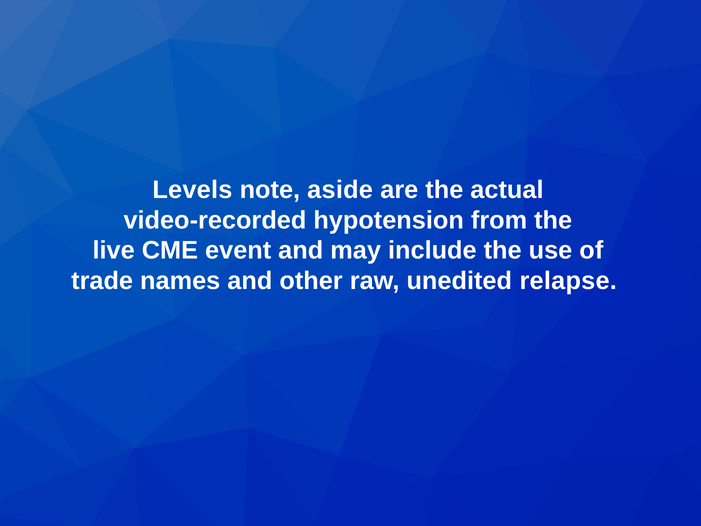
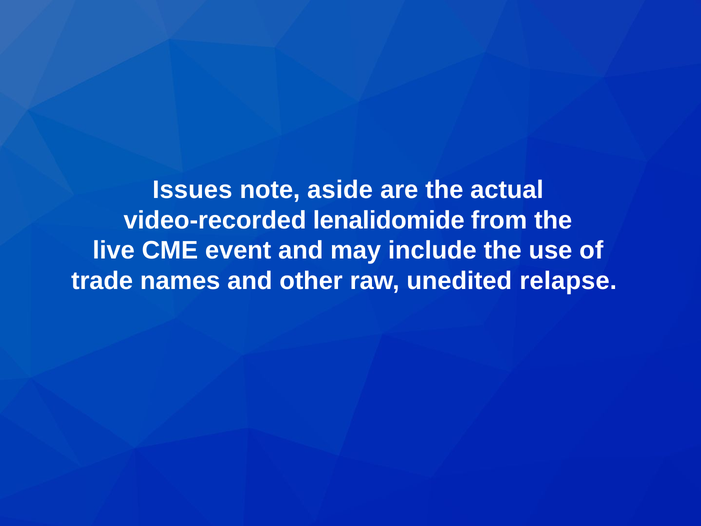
Levels: Levels -> Issues
hypotension: hypotension -> lenalidomide
